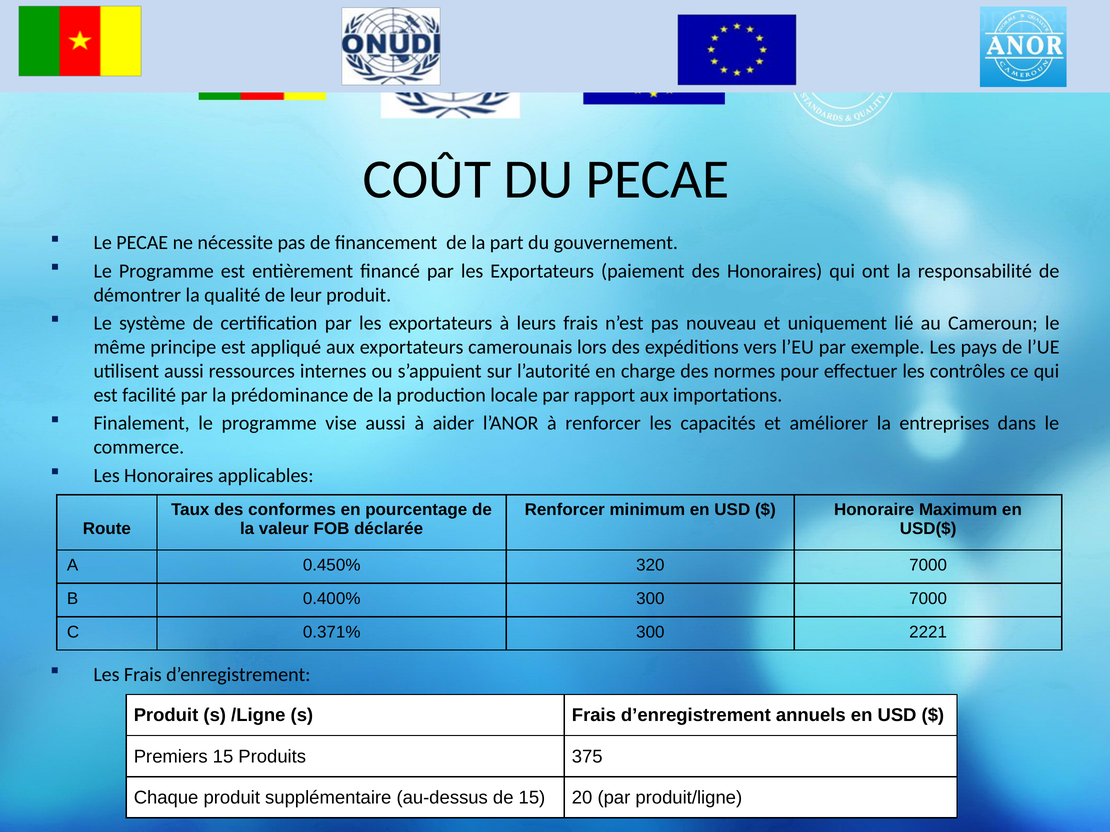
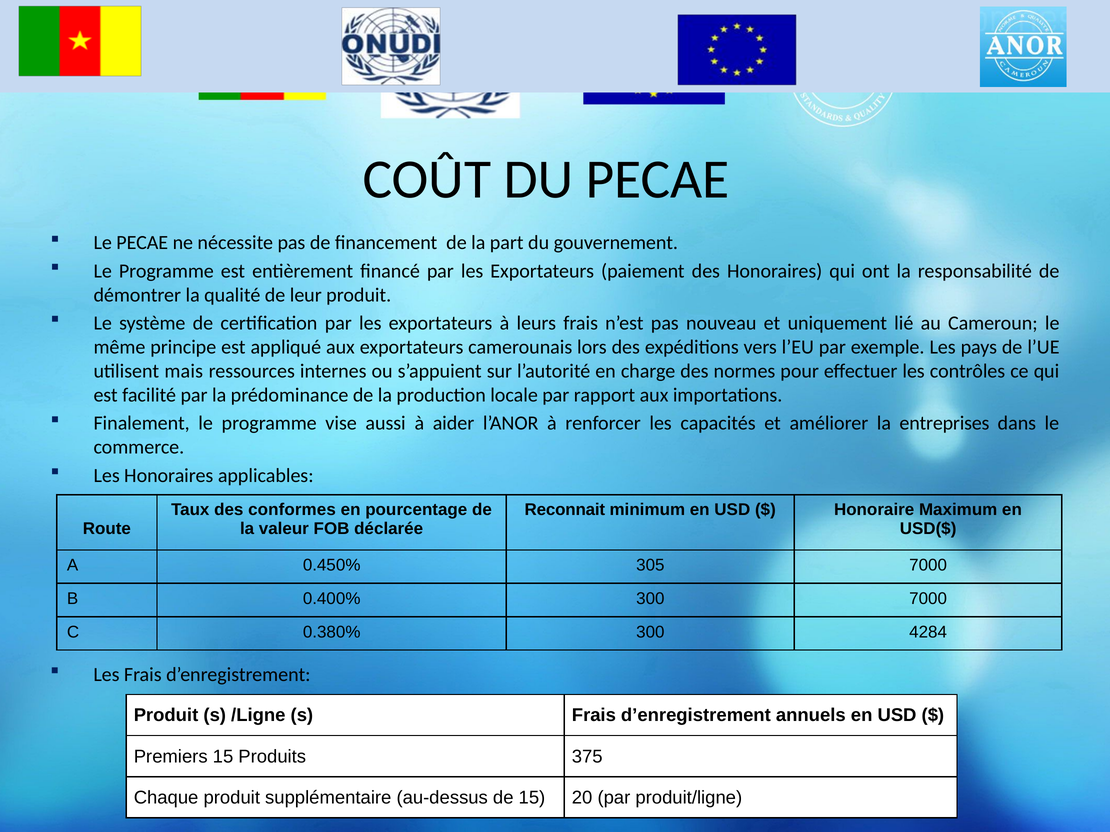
utilisent aussi: aussi -> mais
Renforcer at (565, 510): Renforcer -> Reconnait
320: 320 -> 305
0.371%: 0.371% -> 0.380%
2221: 2221 -> 4284
